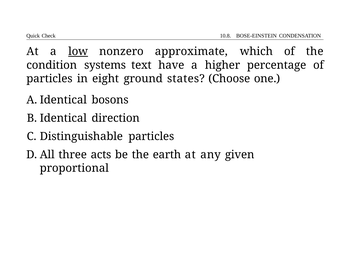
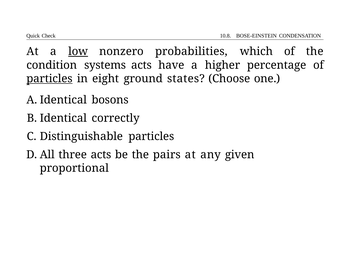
approximate: approximate -> probabilities
systems text: text -> acts
particles at (49, 79) underline: none -> present
direction: direction -> correctly
earth: earth -> pairs
